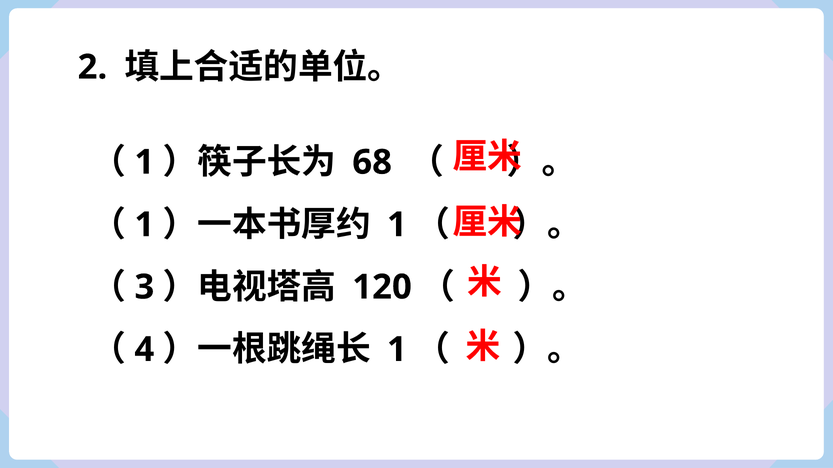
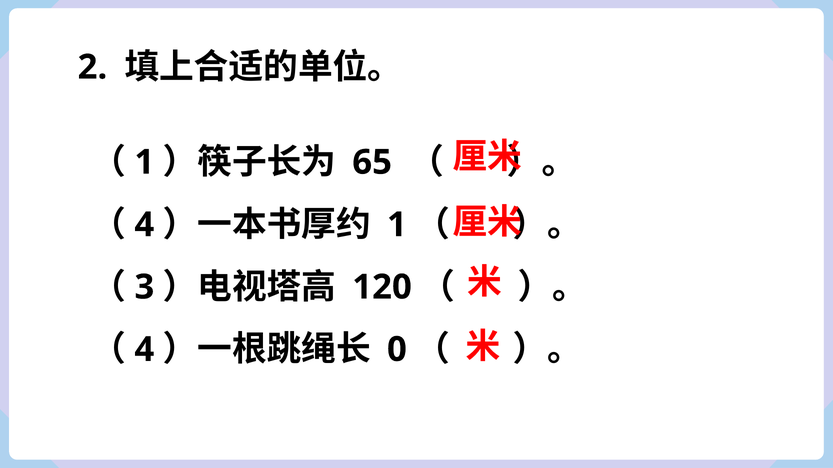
68: 68 -> 65
1 at (144, 225): 1 -> 4
1 at (397, 350): 1 -> 0
